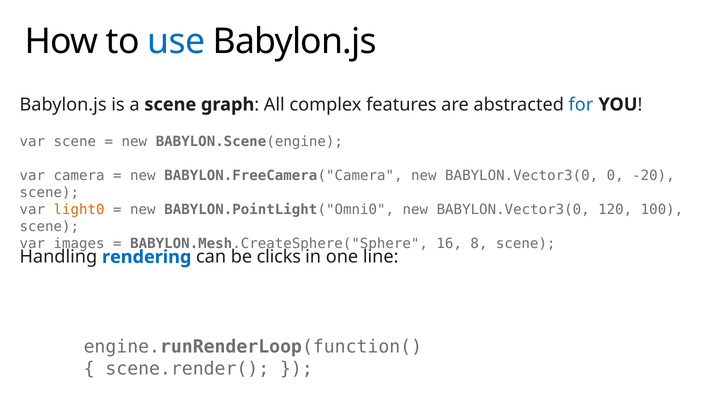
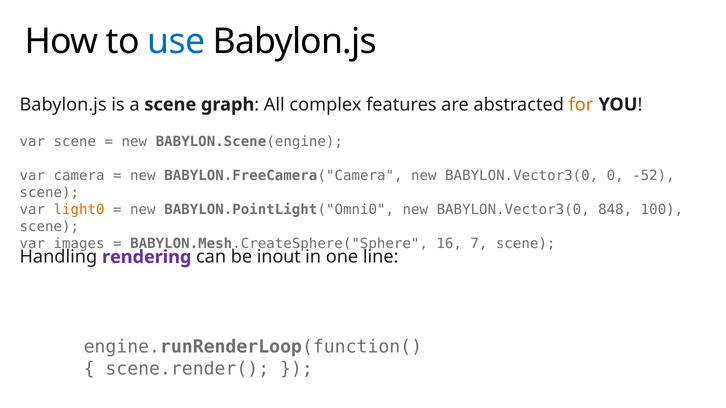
for colour: blue -> orange
-20: -20 -> -52
120: 120 -> 848
8: 8 -> 7
rendering colour: blue -> purple
clicks: clicks -> inout
